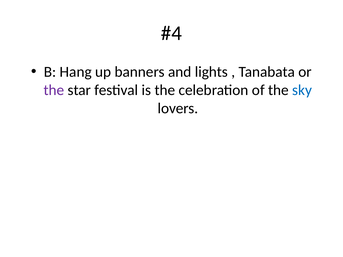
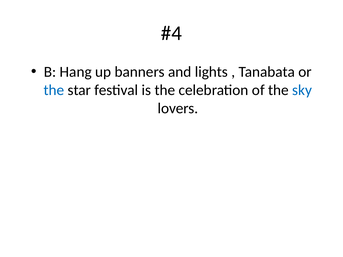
the at (54, 90) colour: purple -> blue
